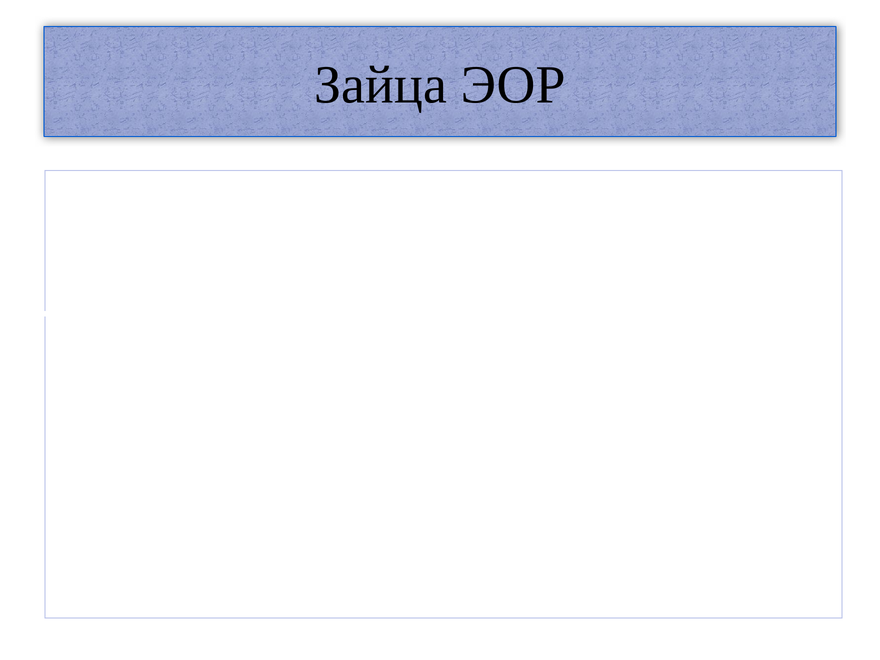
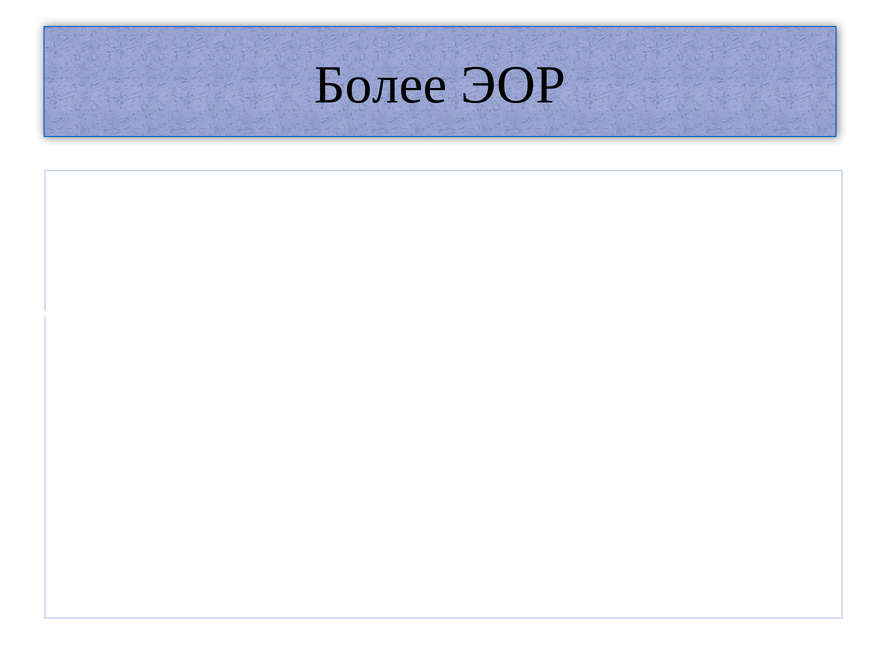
Зайца: Зайца -> Более
